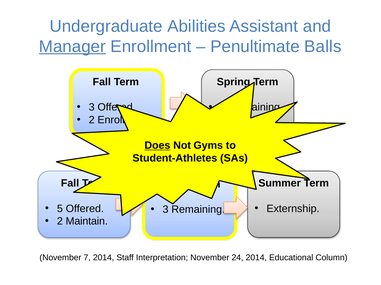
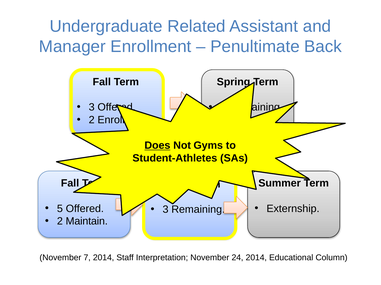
Abilities: Abilities -> Related
Manager underline: present -> none
Balls: Balls -> Back
